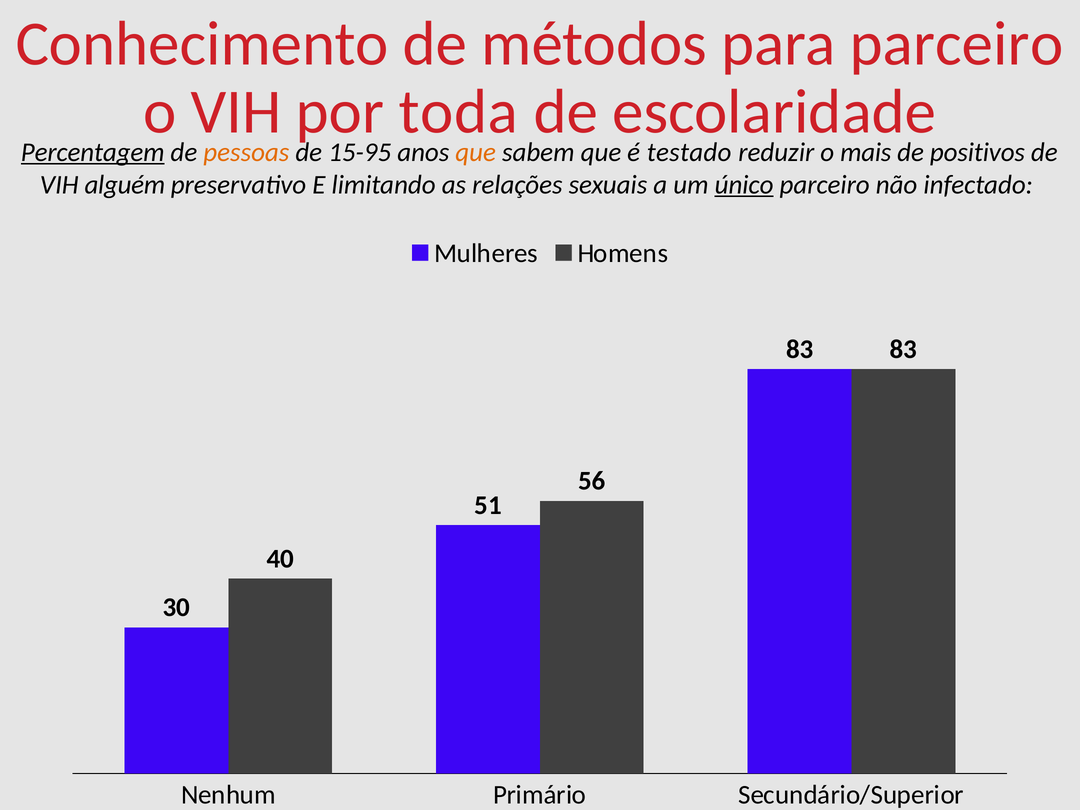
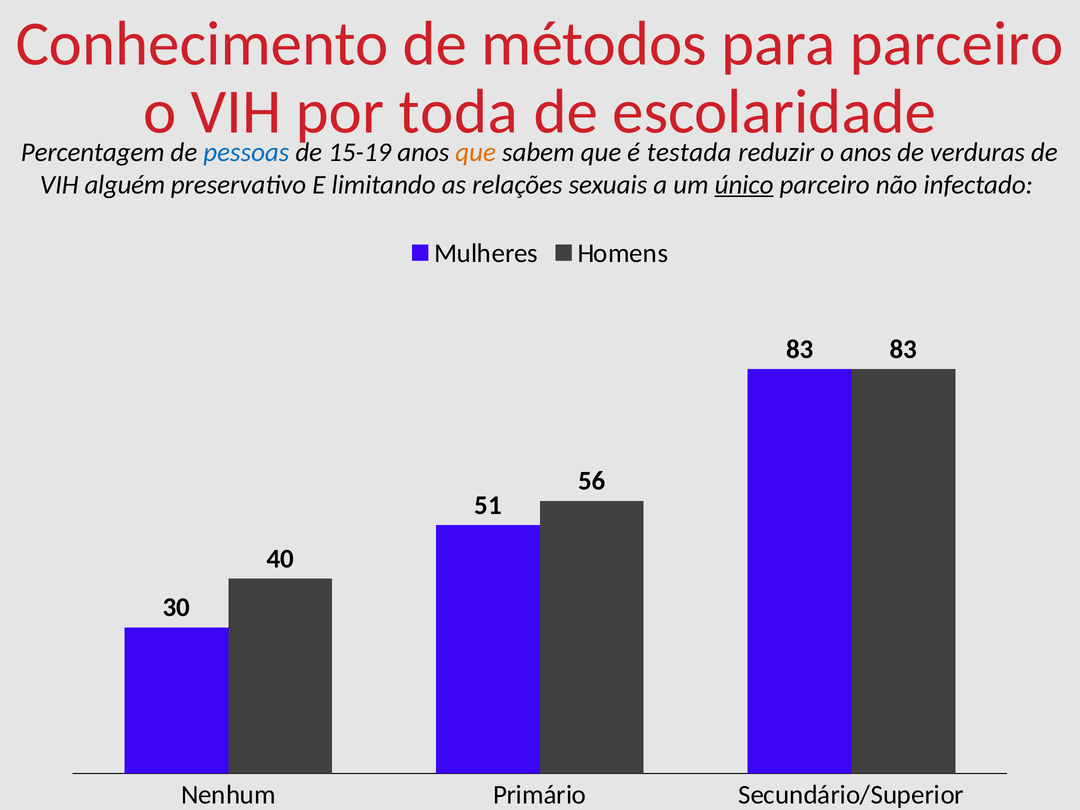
Percentagem underline: present -> none
pessoas colour: orange -> blue
15-95: 15-95 -> 15-19
testado: testado -> testada
o mais: mais -> anos
positivos: positivos -> verduras
